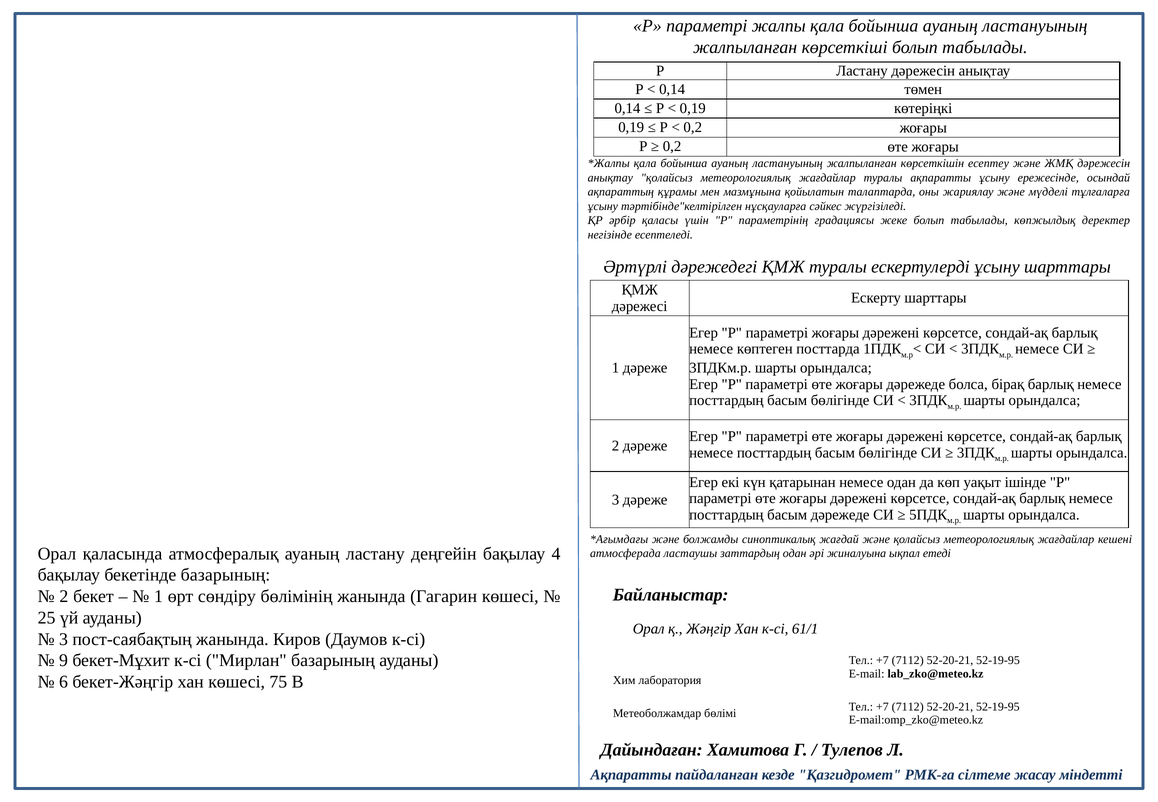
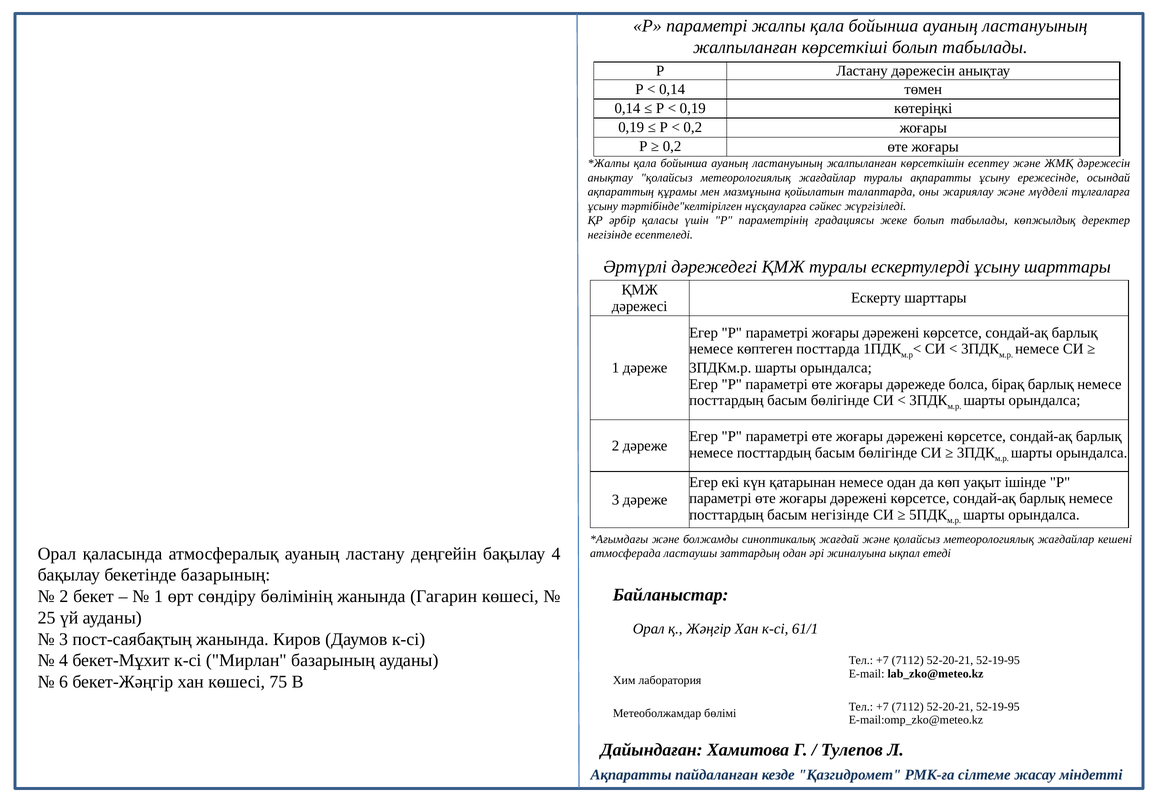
басым дәрежеде: дәрежеде -> негізінде
9 at (63, 660): 9 -> 4
